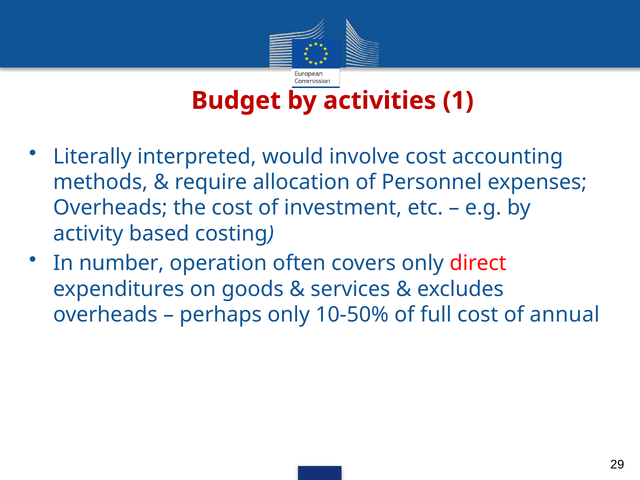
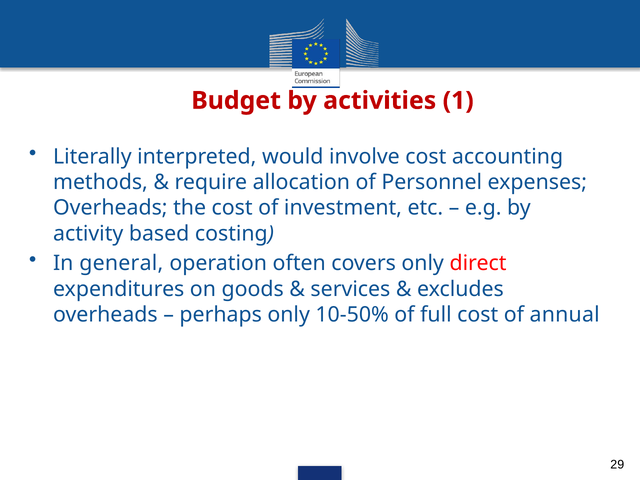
number: number -> general
